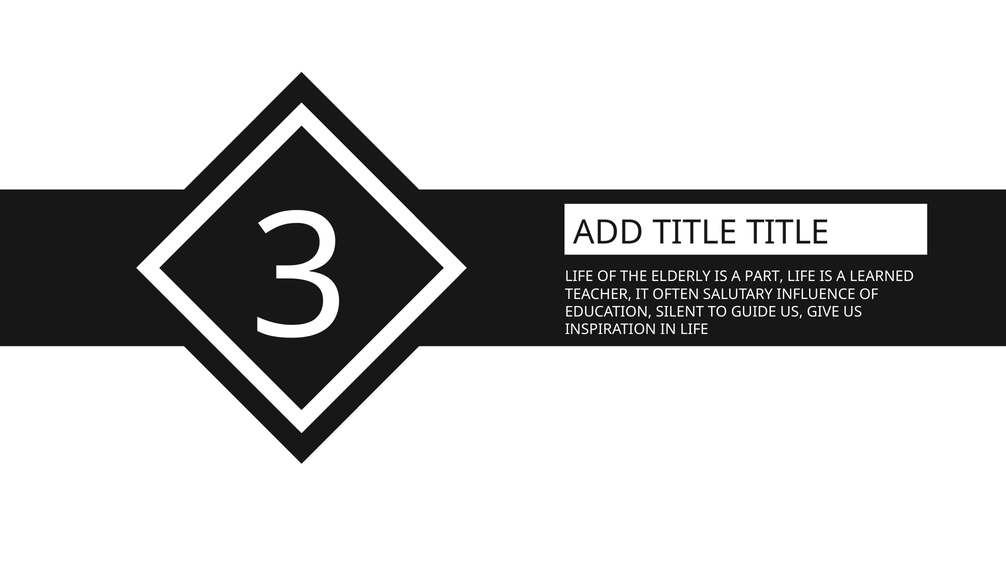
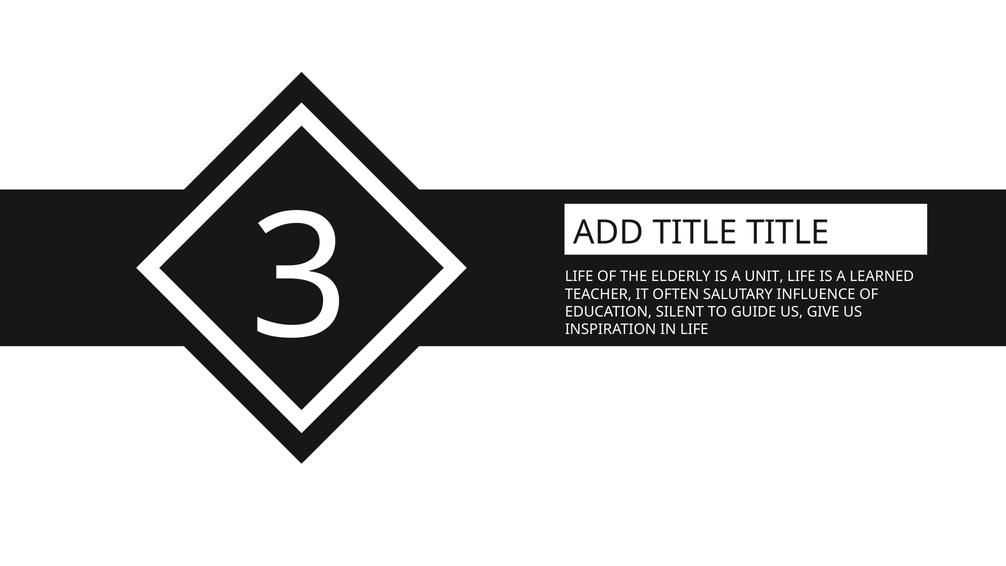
PART: PART -> UNIT
